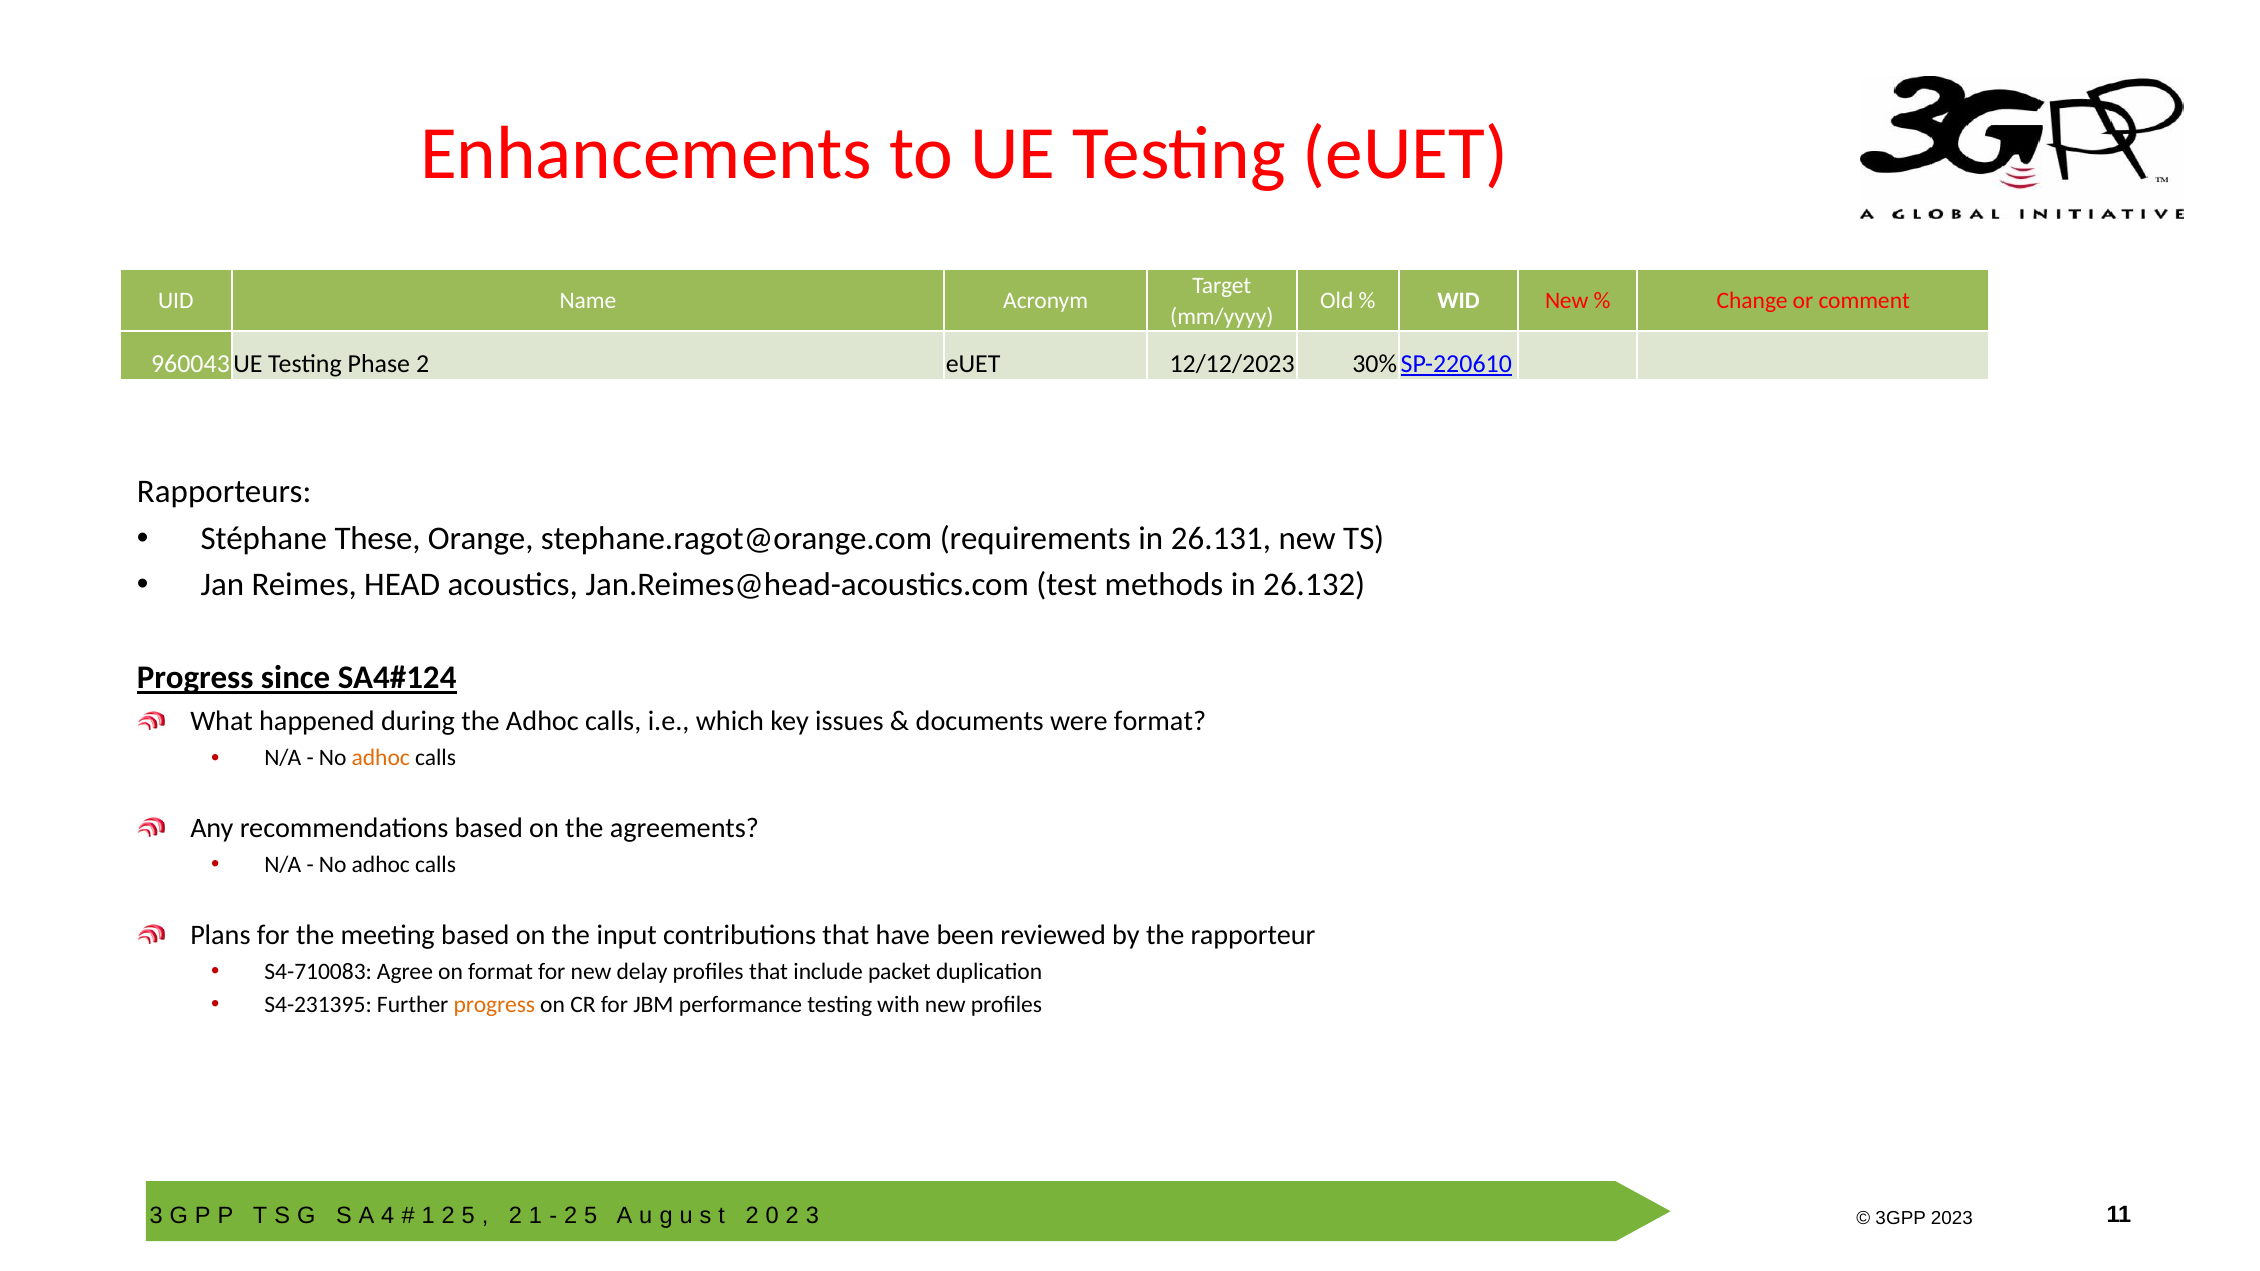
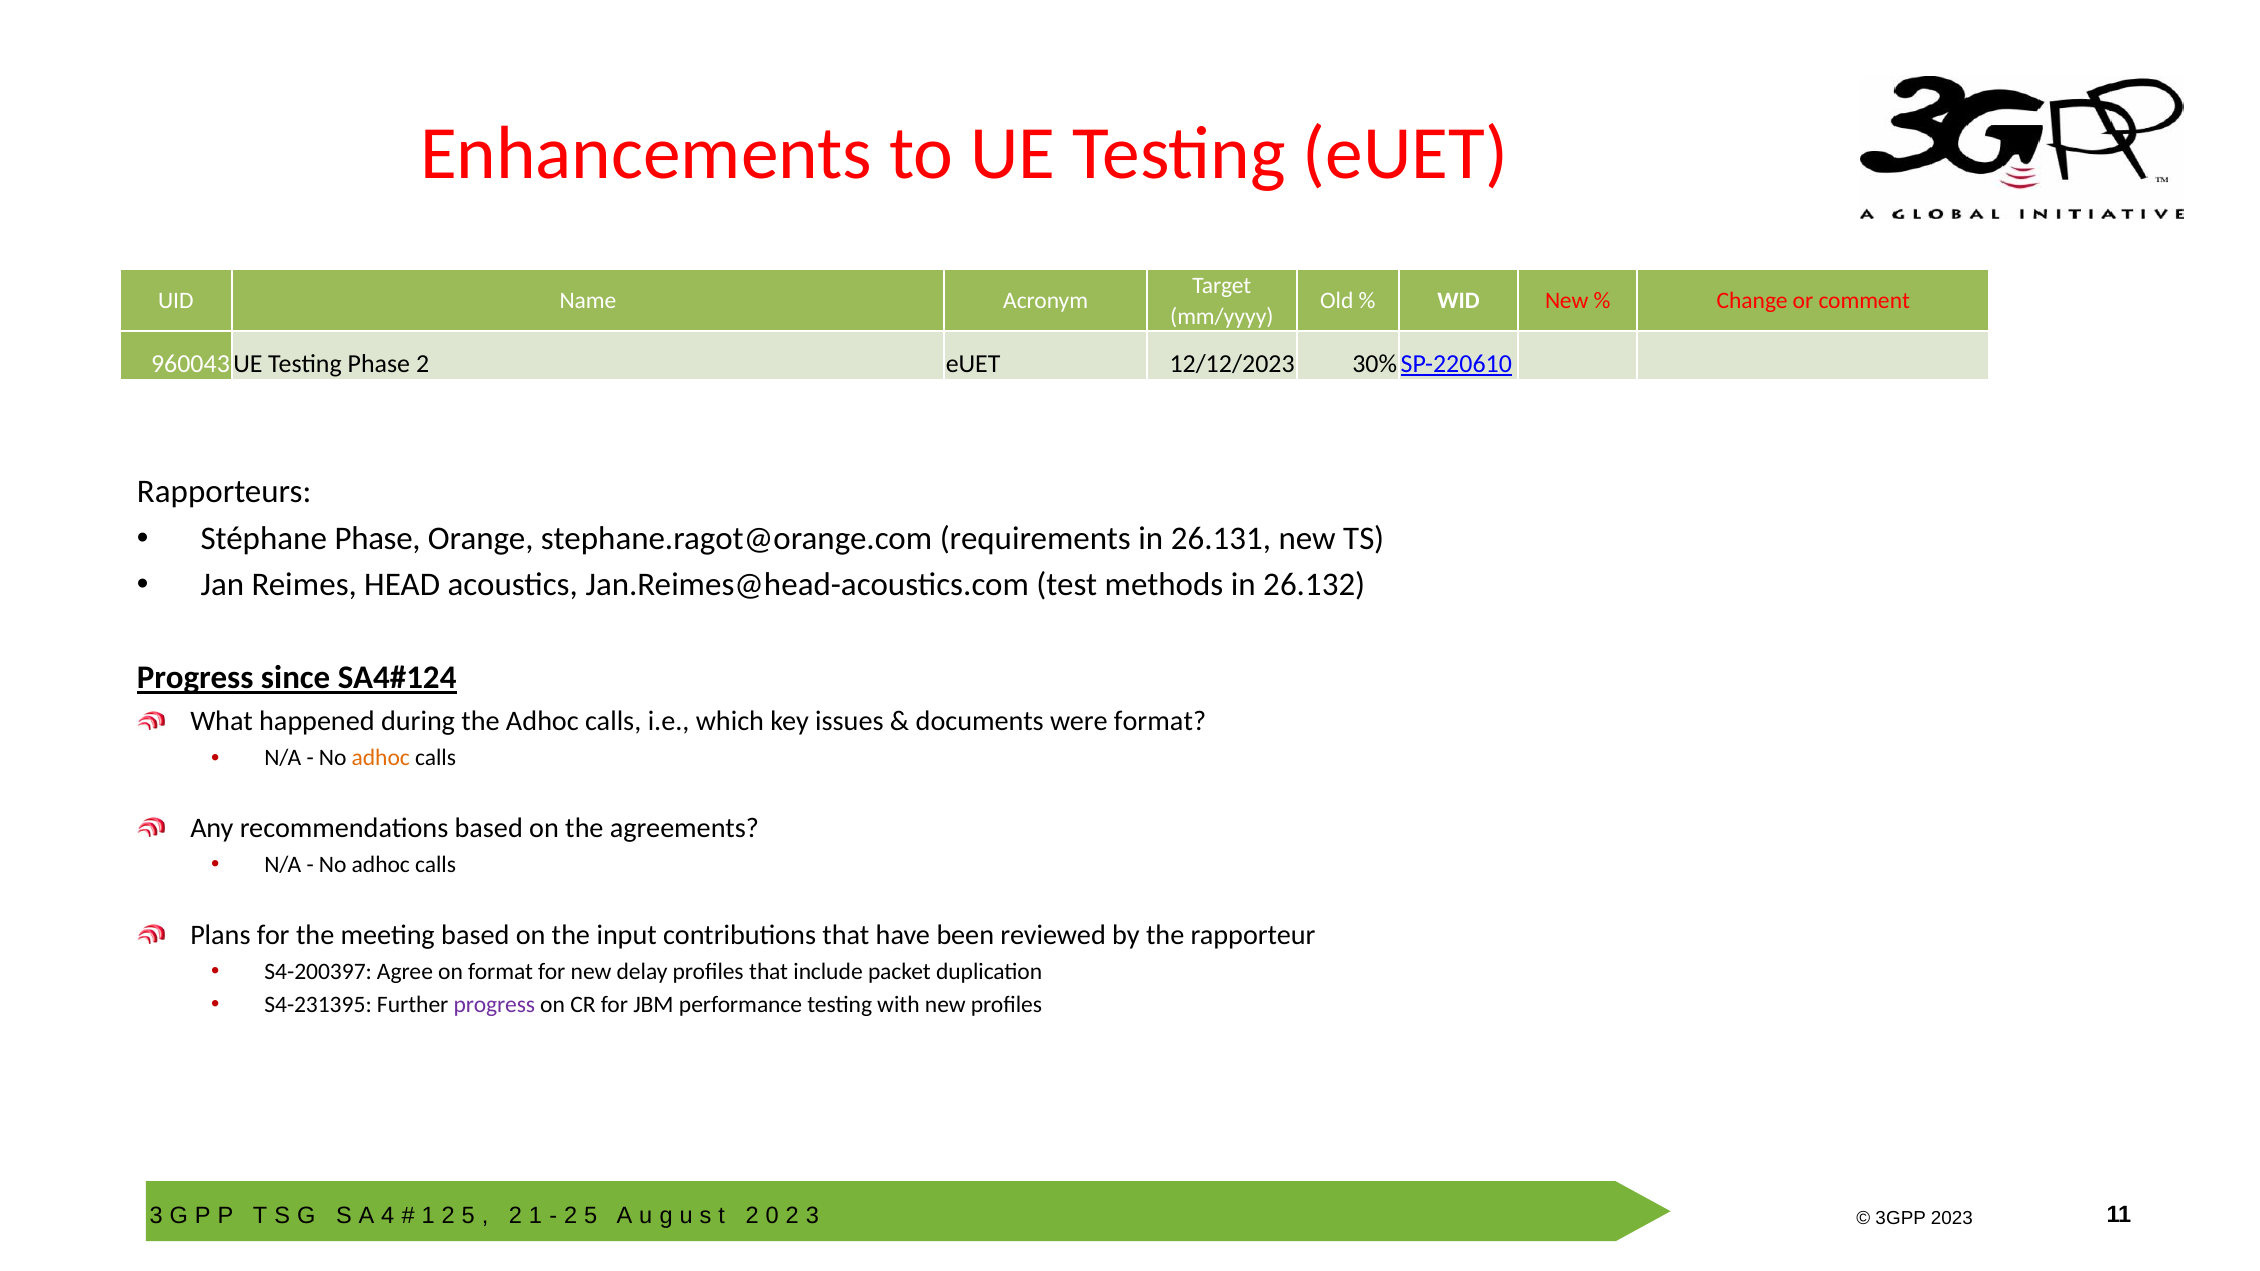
Stéphane These: These -> Phase
S4-710083: S4-710083 -> S4-200397
progress at (494, 1005) colour: orange -> purple
